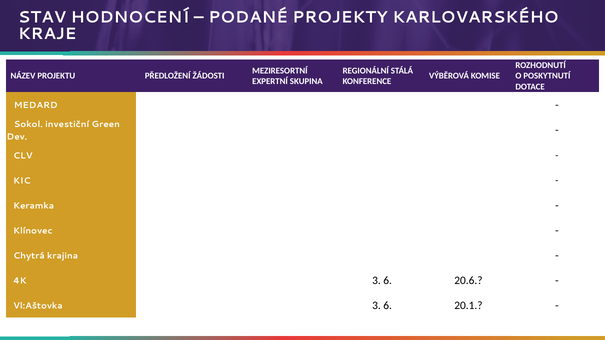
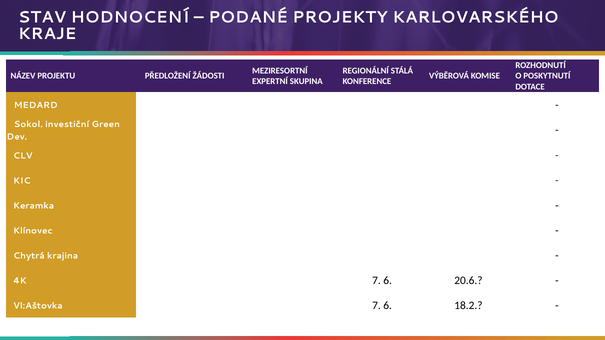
3 at (377, 281): 3 -> 7
3 at (377, 306): 3 -> 7
20.1: 20.1 -> 18.2
